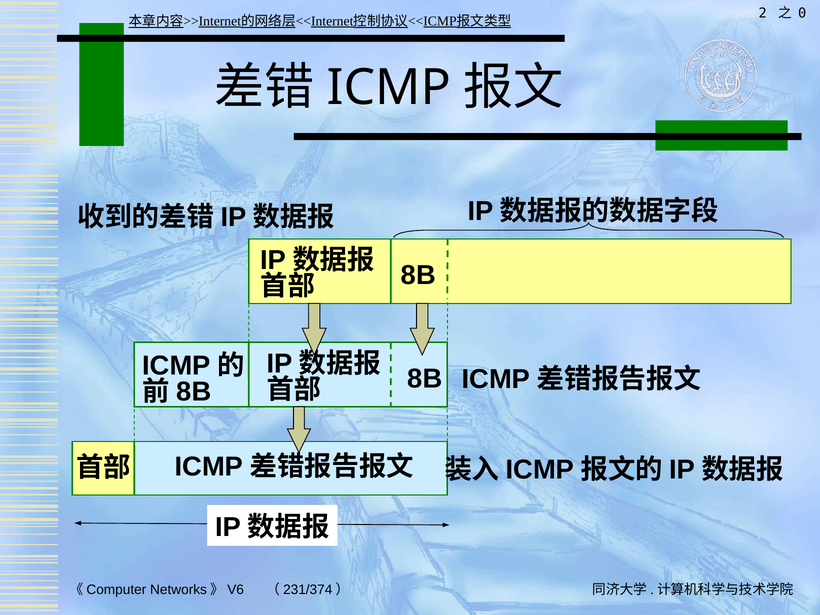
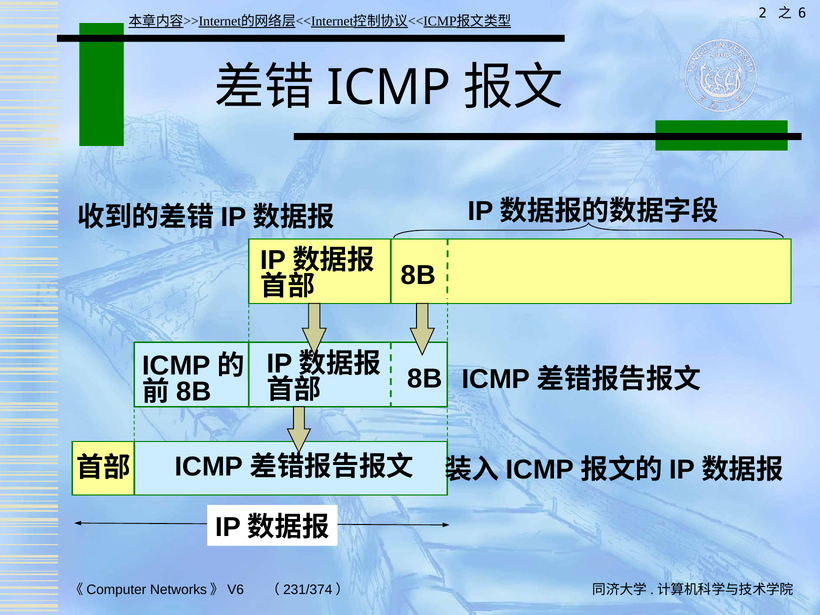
0: 0 -> 6
